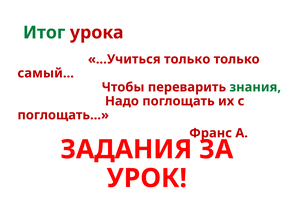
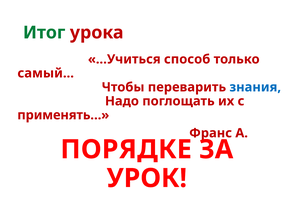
…Учиться только: только -> способ
знания colour: green -> blue
поглощать…: поглощать… -> применять…
ЗАДАНИЯ: ЗАДАНИЯ -> ПОРЯДКЕ
